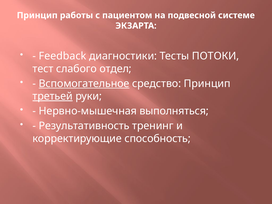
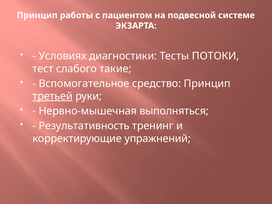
Feedback: Feedback -> Условиях
отдел: отдел -> такие
Вспомогательное underline: present -> none
способность: способность -> упражнений
